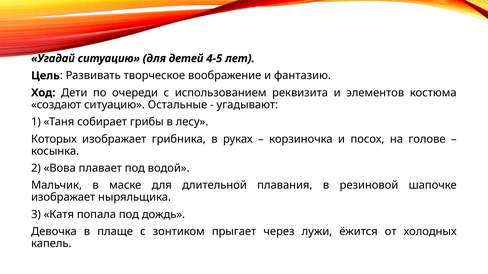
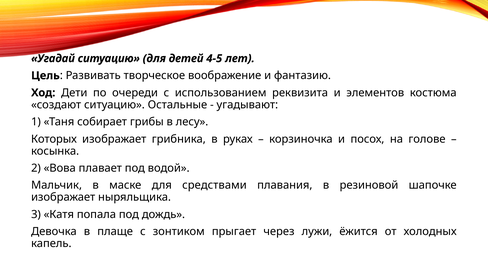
длительной: длительной -> средствами
